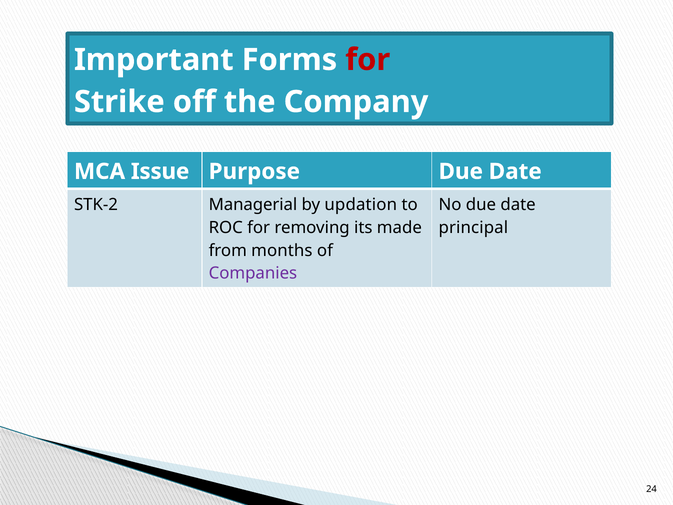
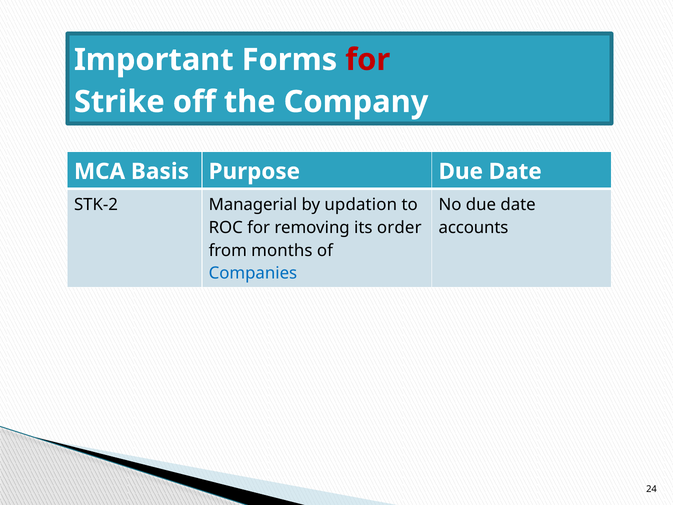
Issue: Issue -> Basis
made: made -> order
principal: principal -> accounts
Companies colour: purple -> blue
